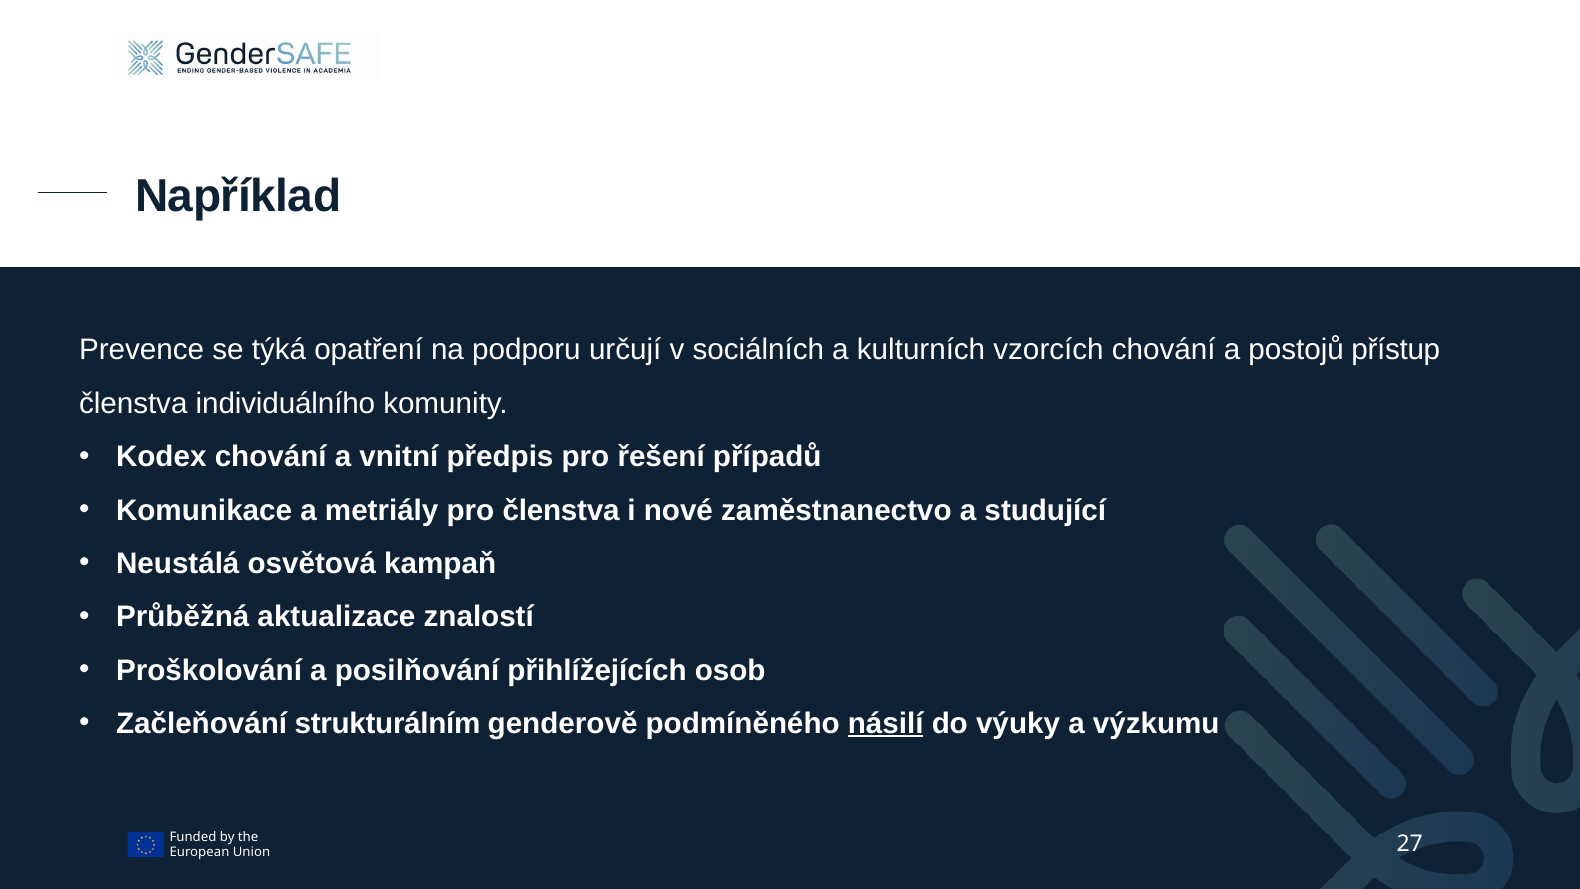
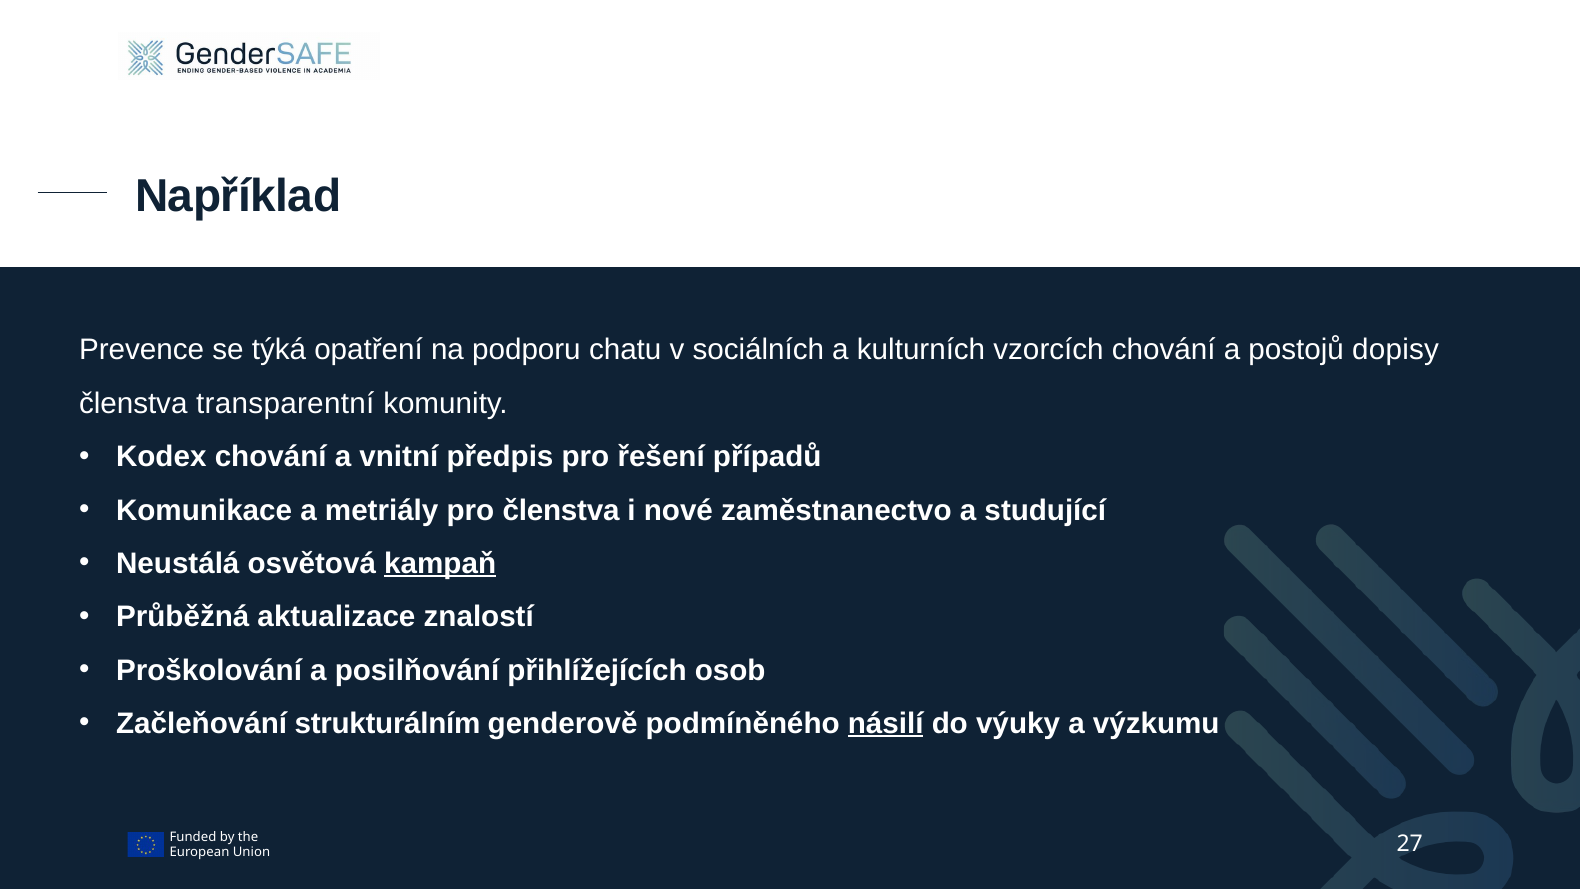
určují: určují -> chatu
přístup: přístup -> dopisy
individuálního: individuálního -> transparentní
kampaň underline: none -> present
